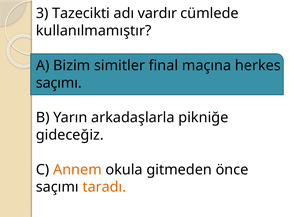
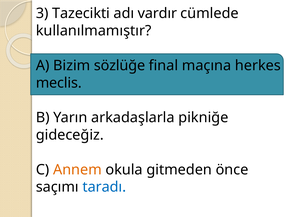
simitler: simitler -> sözlüğe
saçımı at (59, 83): saçımı -> meclis
taradı colour: orange -> blue
